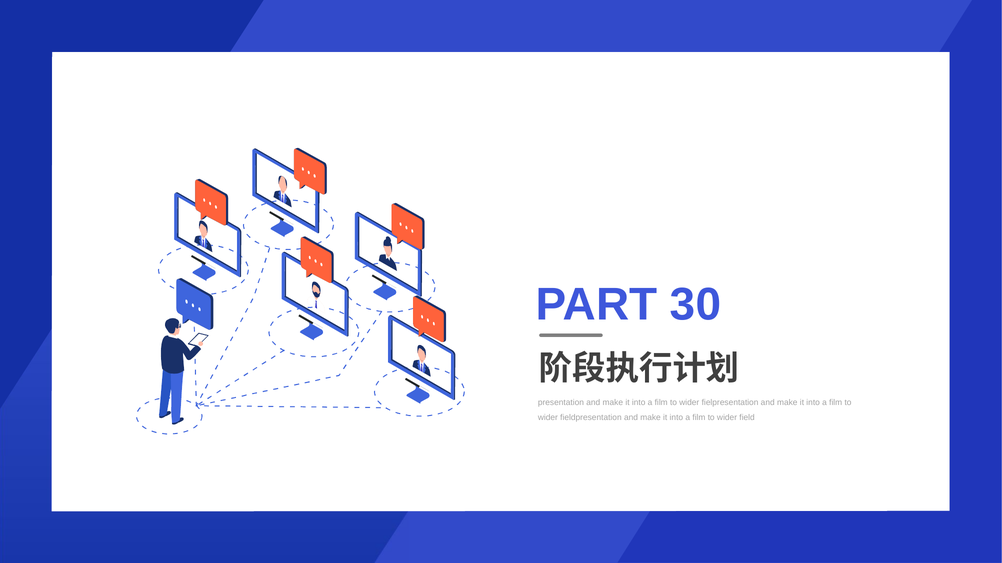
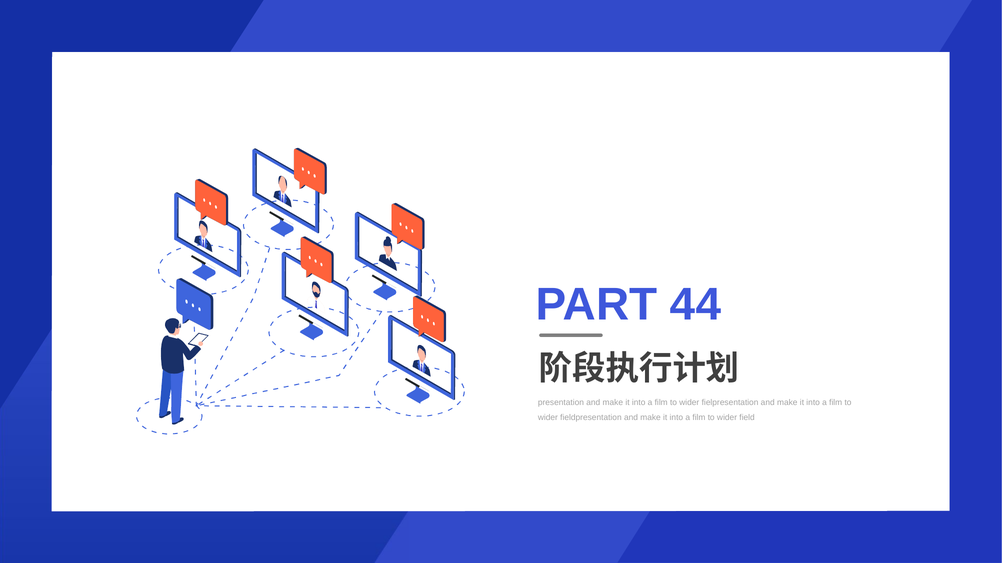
30: 30 -> 44
